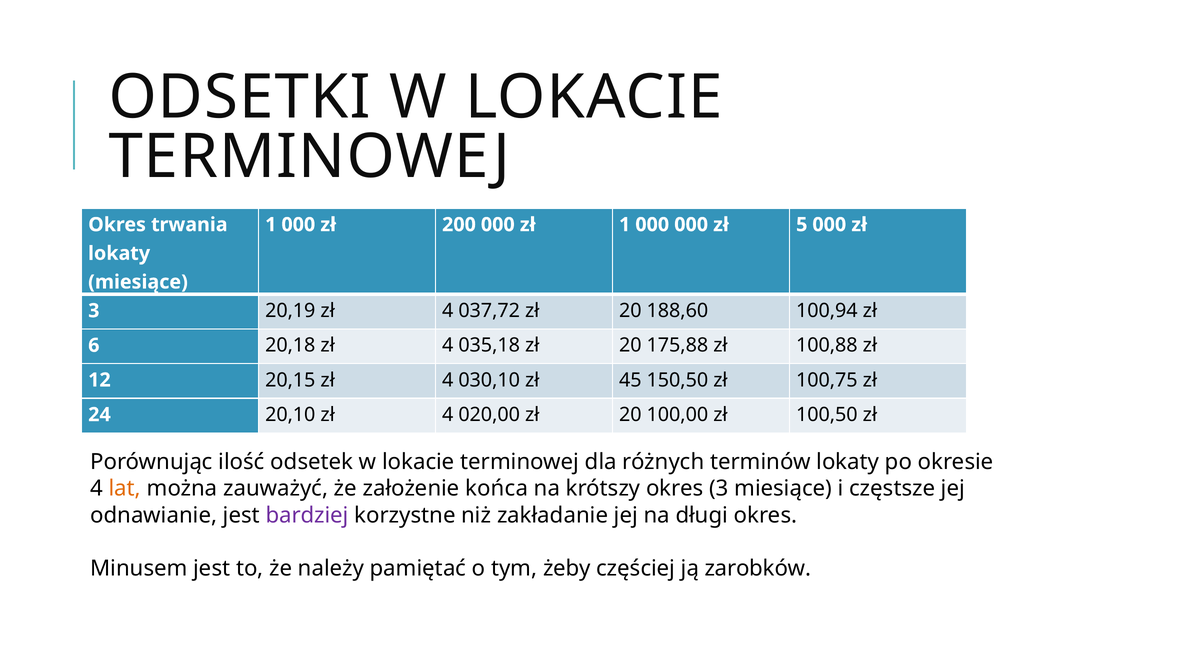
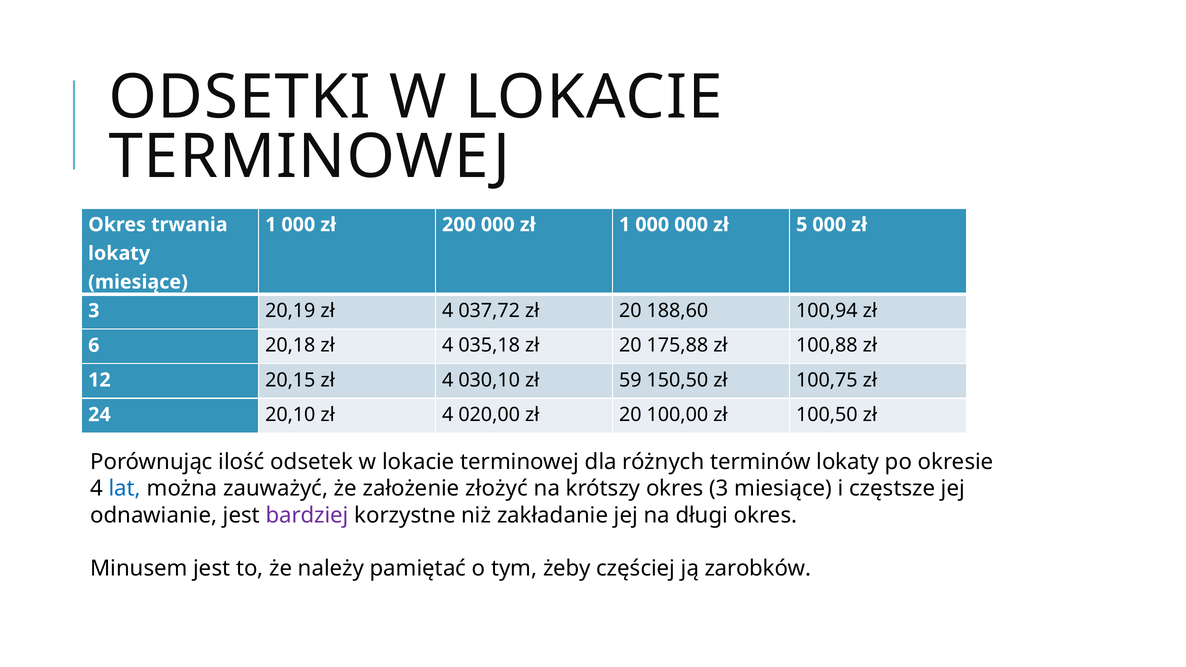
45: 45 -> 59
lat colour: orange -> blue
końca: końca -> złożyć
